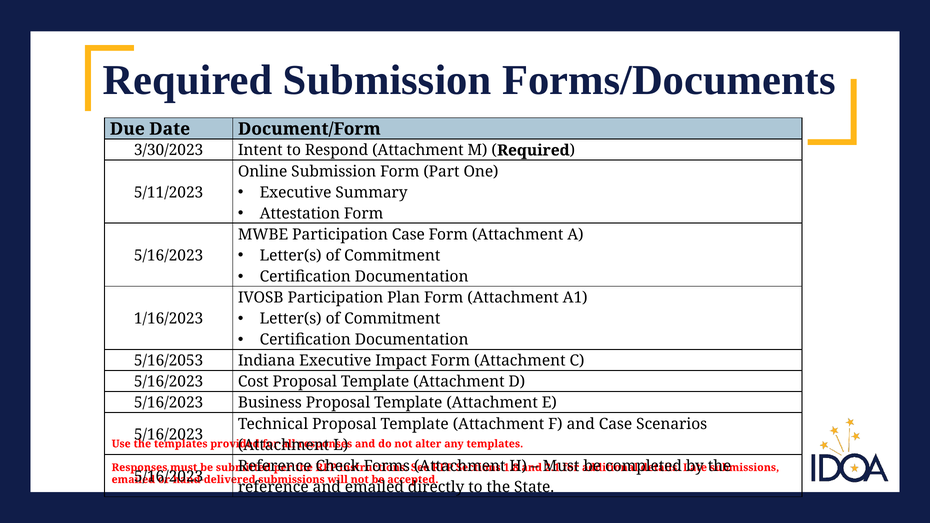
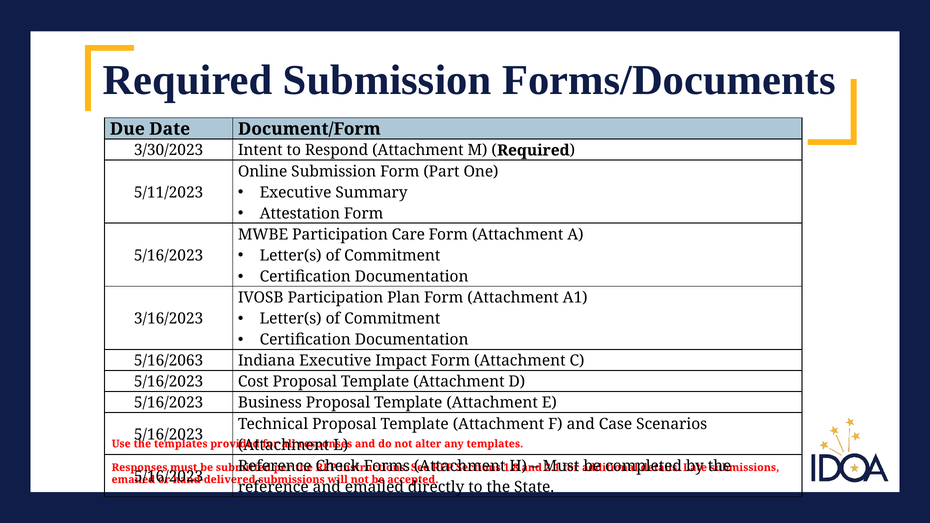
Participation Case: Case -> Care
1/16/2023: 1/16/2023 -> 3/16/2023
5/16/2053: 5/16/2053 -> 5/16/2063
